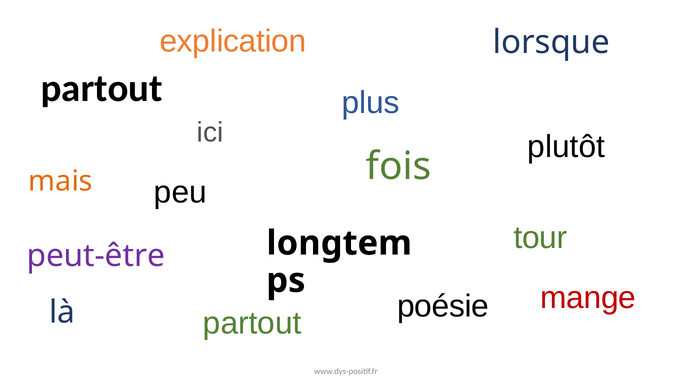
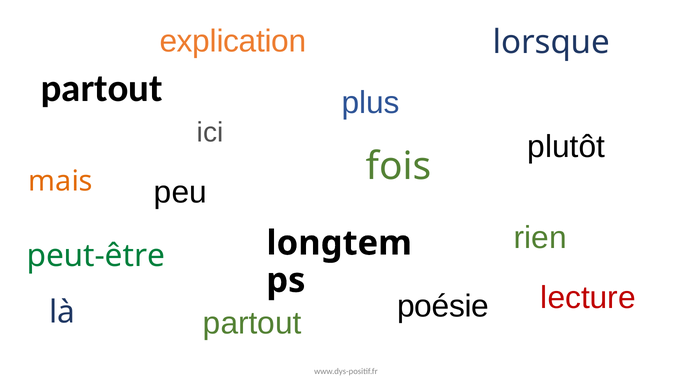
tour: tour -> rien
peut-être colour: purple -> green
mange: mange -> lecture
